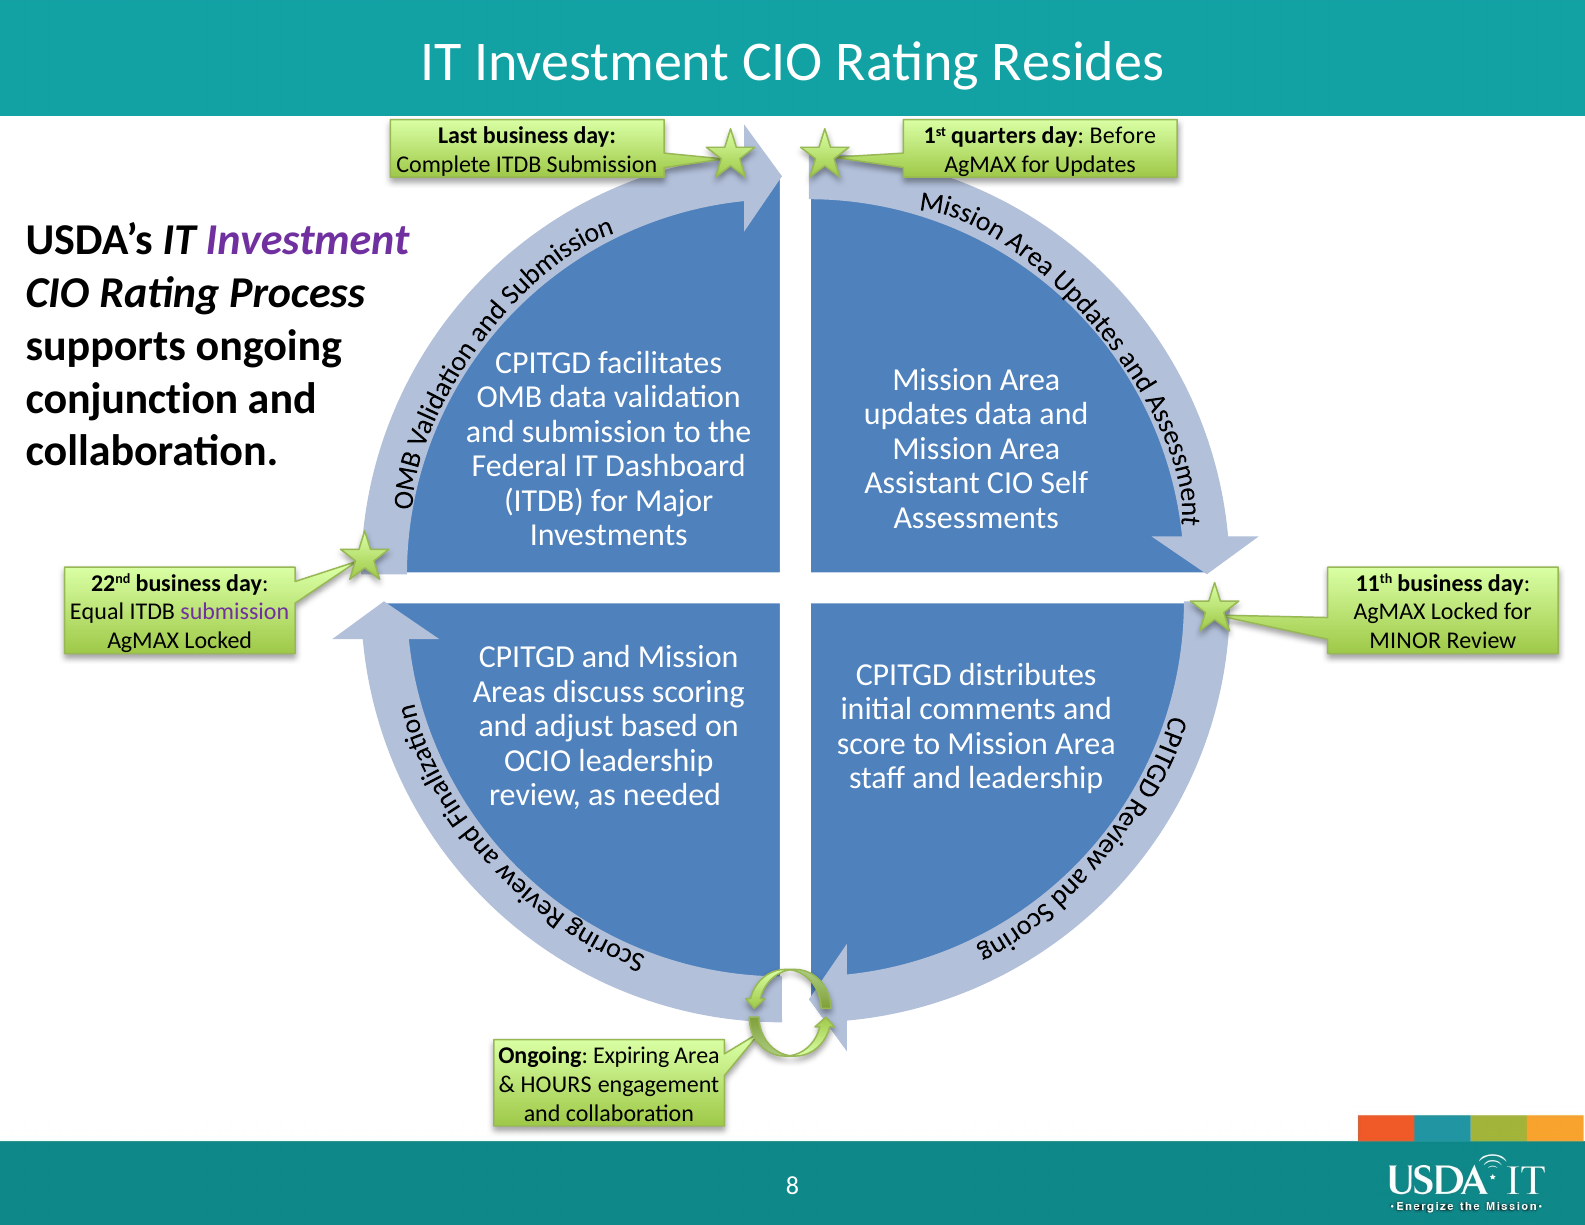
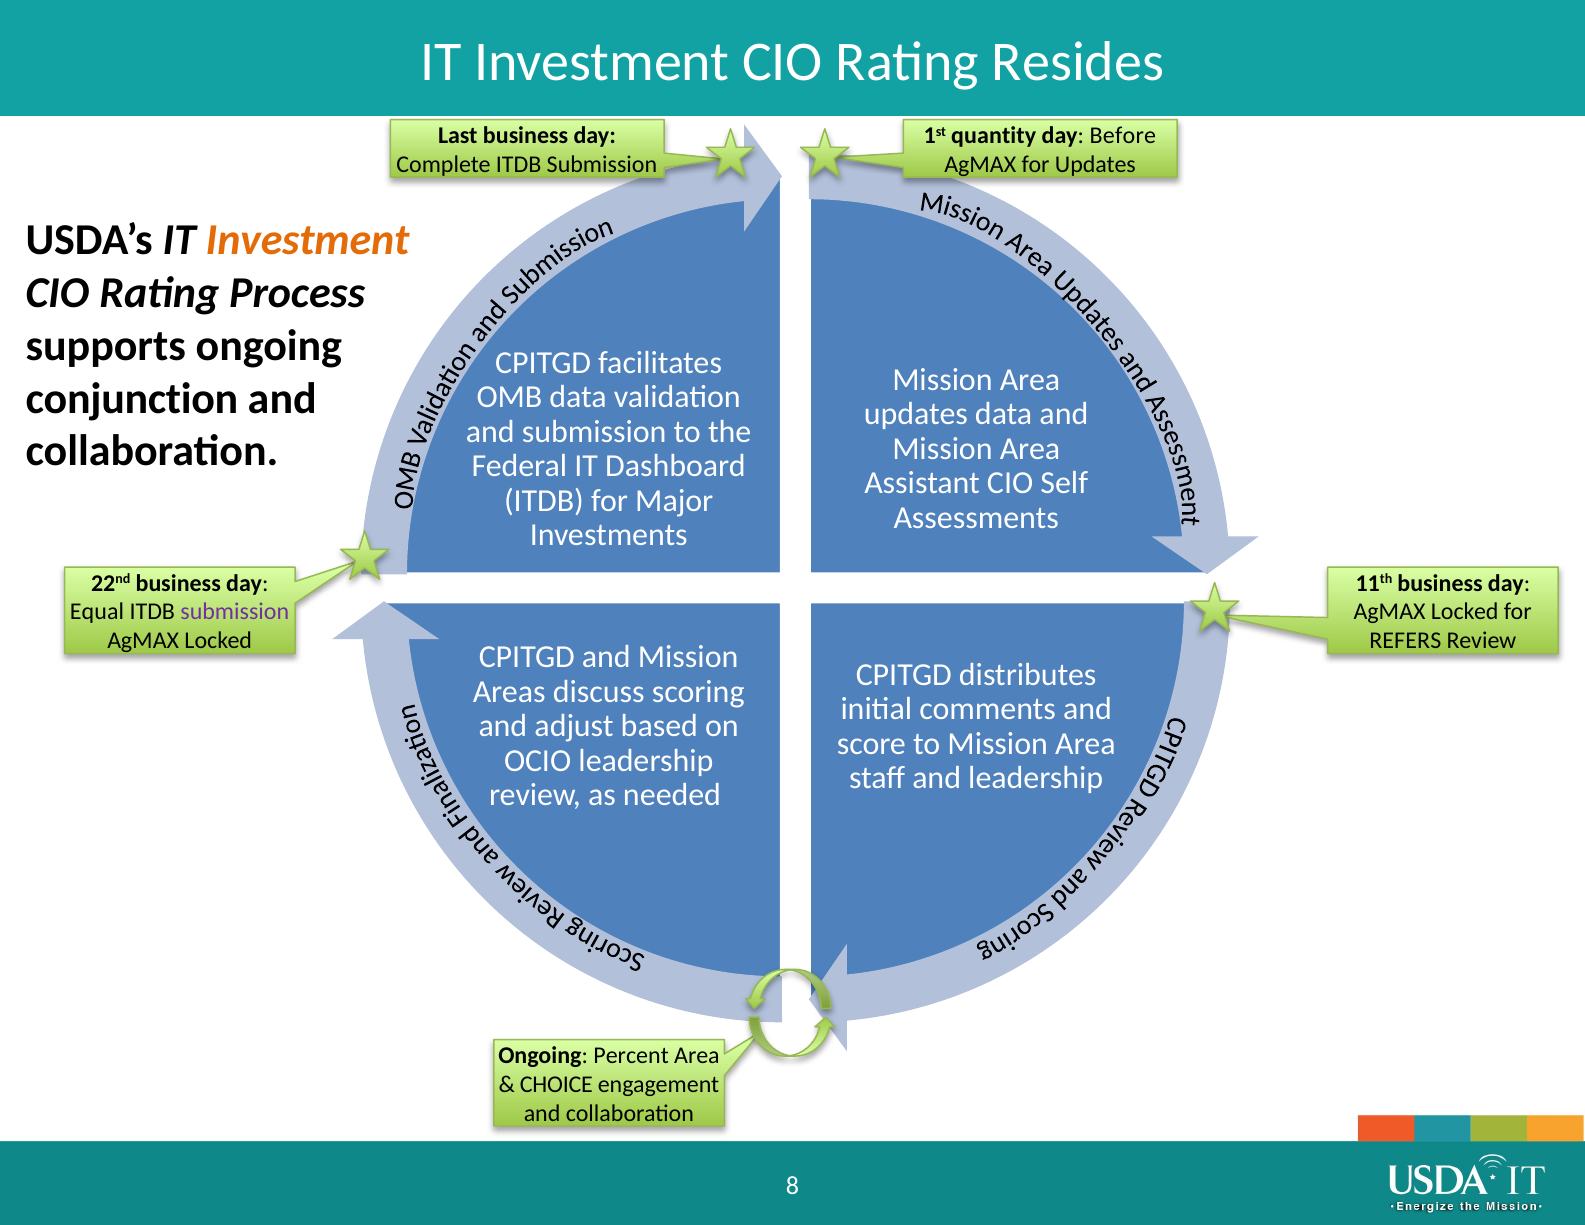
quarters: quarters -> quantity
Investment at (308, 240) colour: purple -> orange
MINOR: MINOR -> REFERS
Expiring: Expiring -> Percent
HOURS: HOURS -> CHOICE
